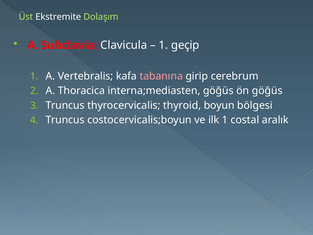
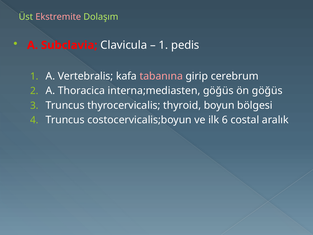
Ekstremite colour: white -> pink
geçip: geçip -> pedis
ilk 1: 1 -> 6
